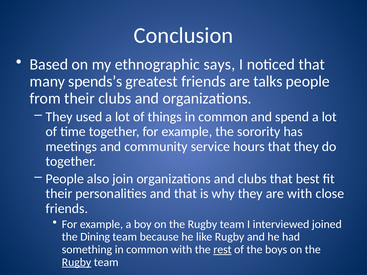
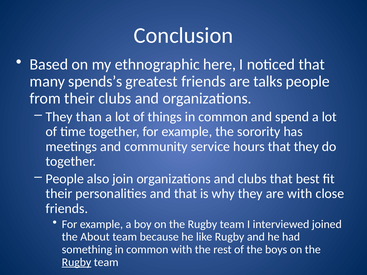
says: says -> here
used: used -> than
Dining: Dining -> About
rest underline: present -> none
